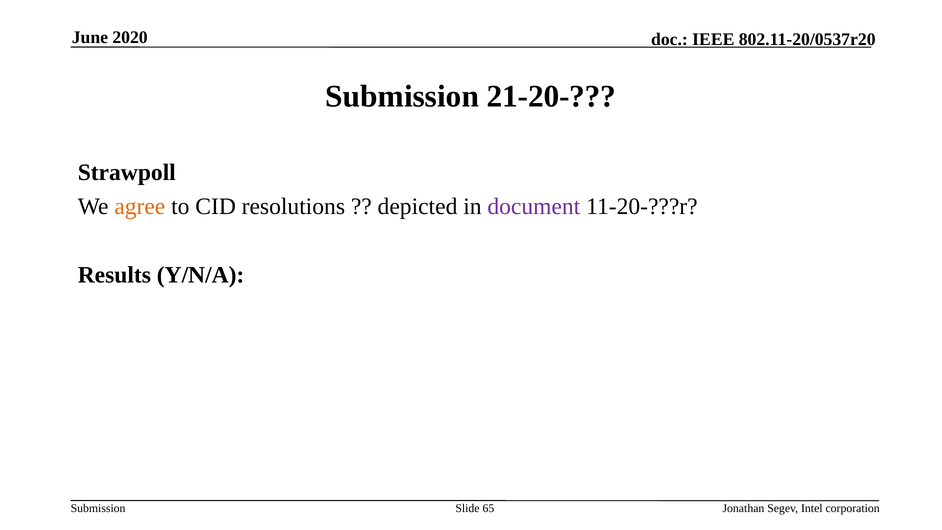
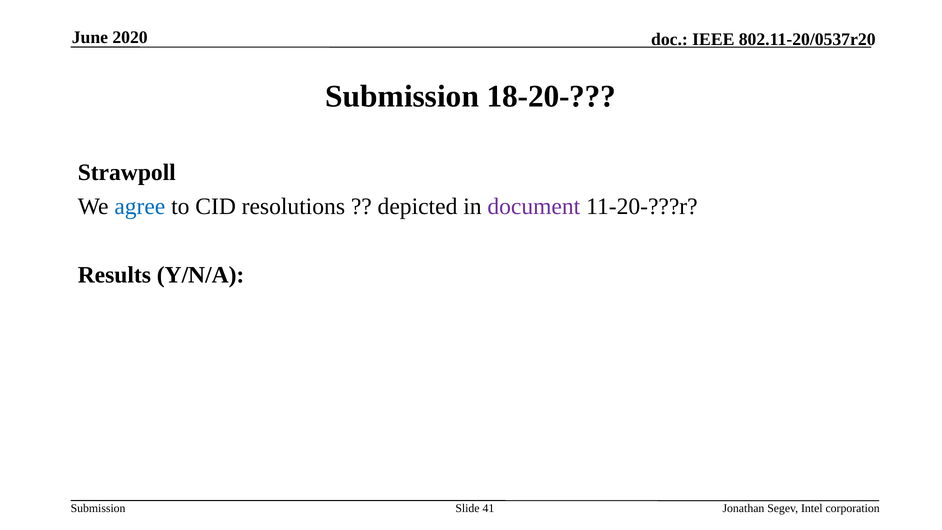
21-20-: 21-20- -> 18-20-
agree colour: orange -> blue
65: 65 -> 41
